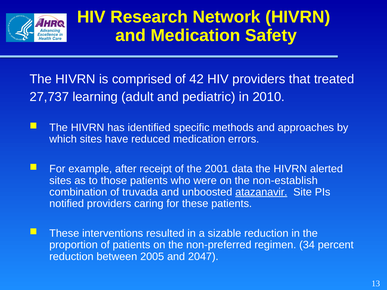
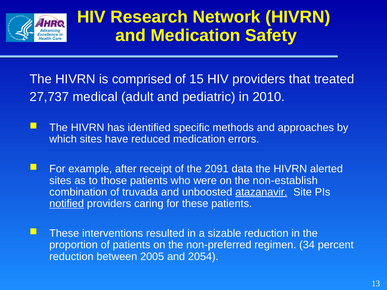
42: 42 -> 15
learning: learning -> medical
2001: 2001 -> 2091
notified underline: none -> present
2047: 2047 -> 2054
